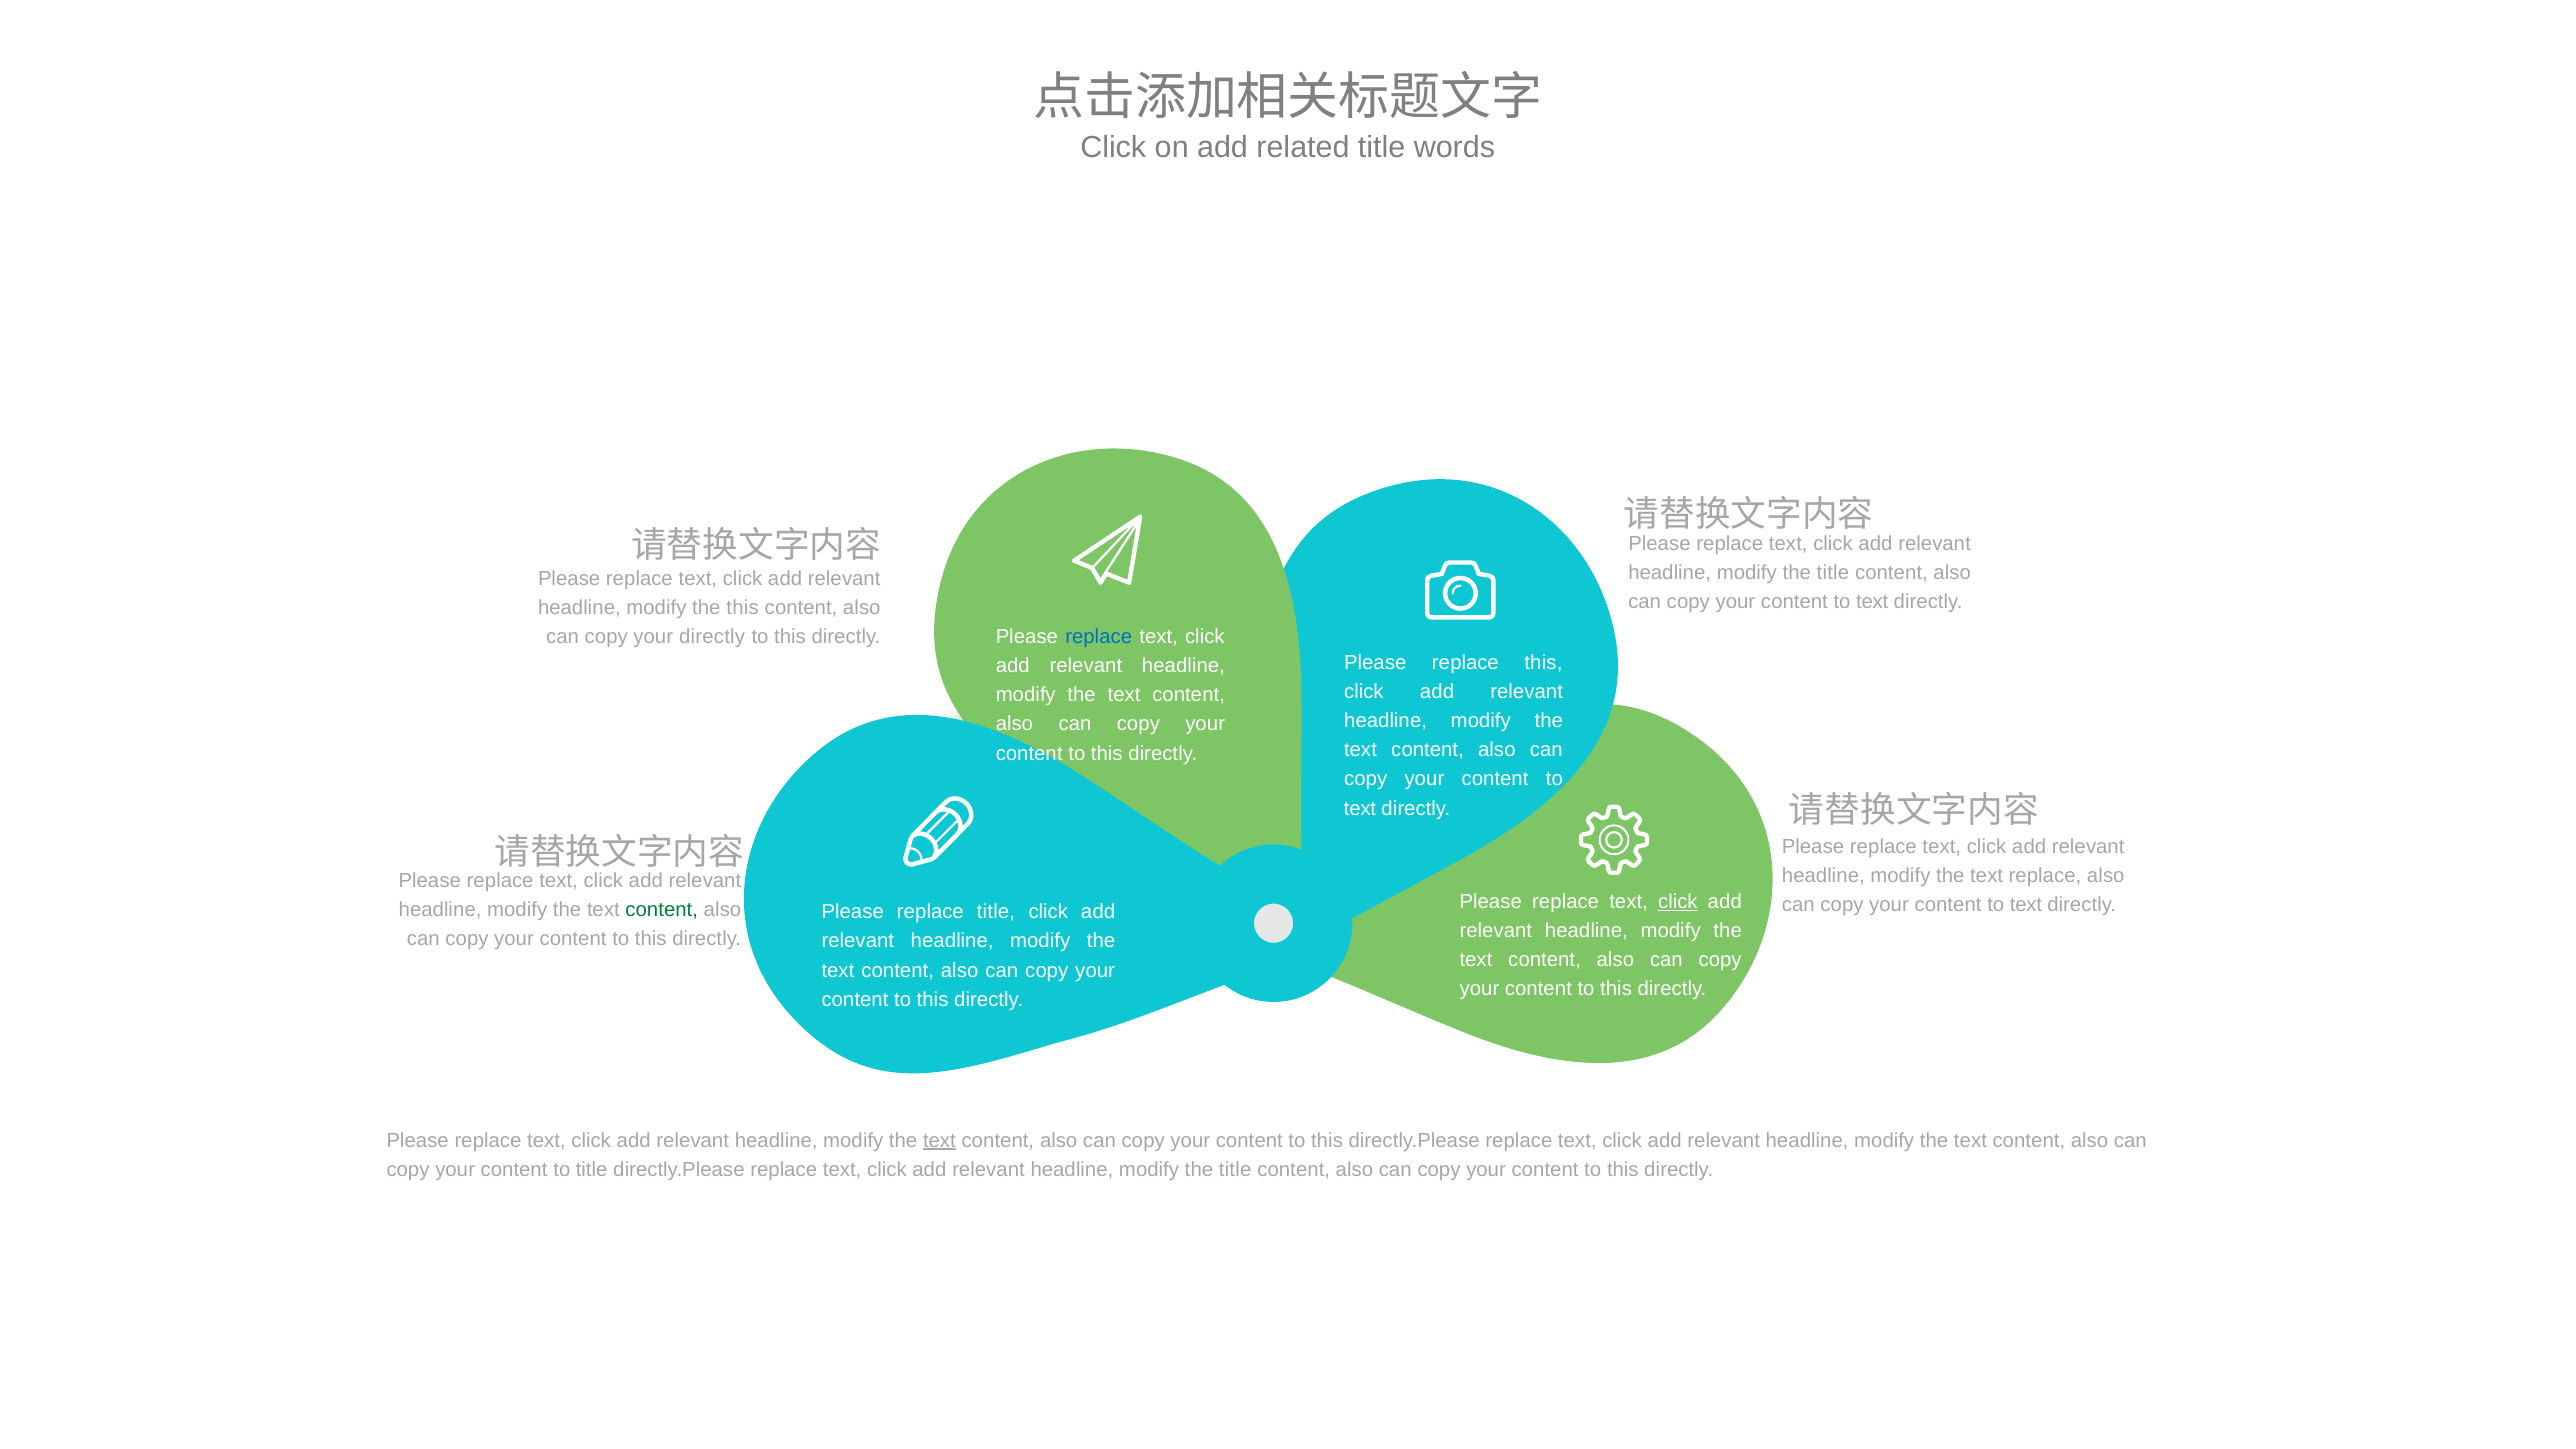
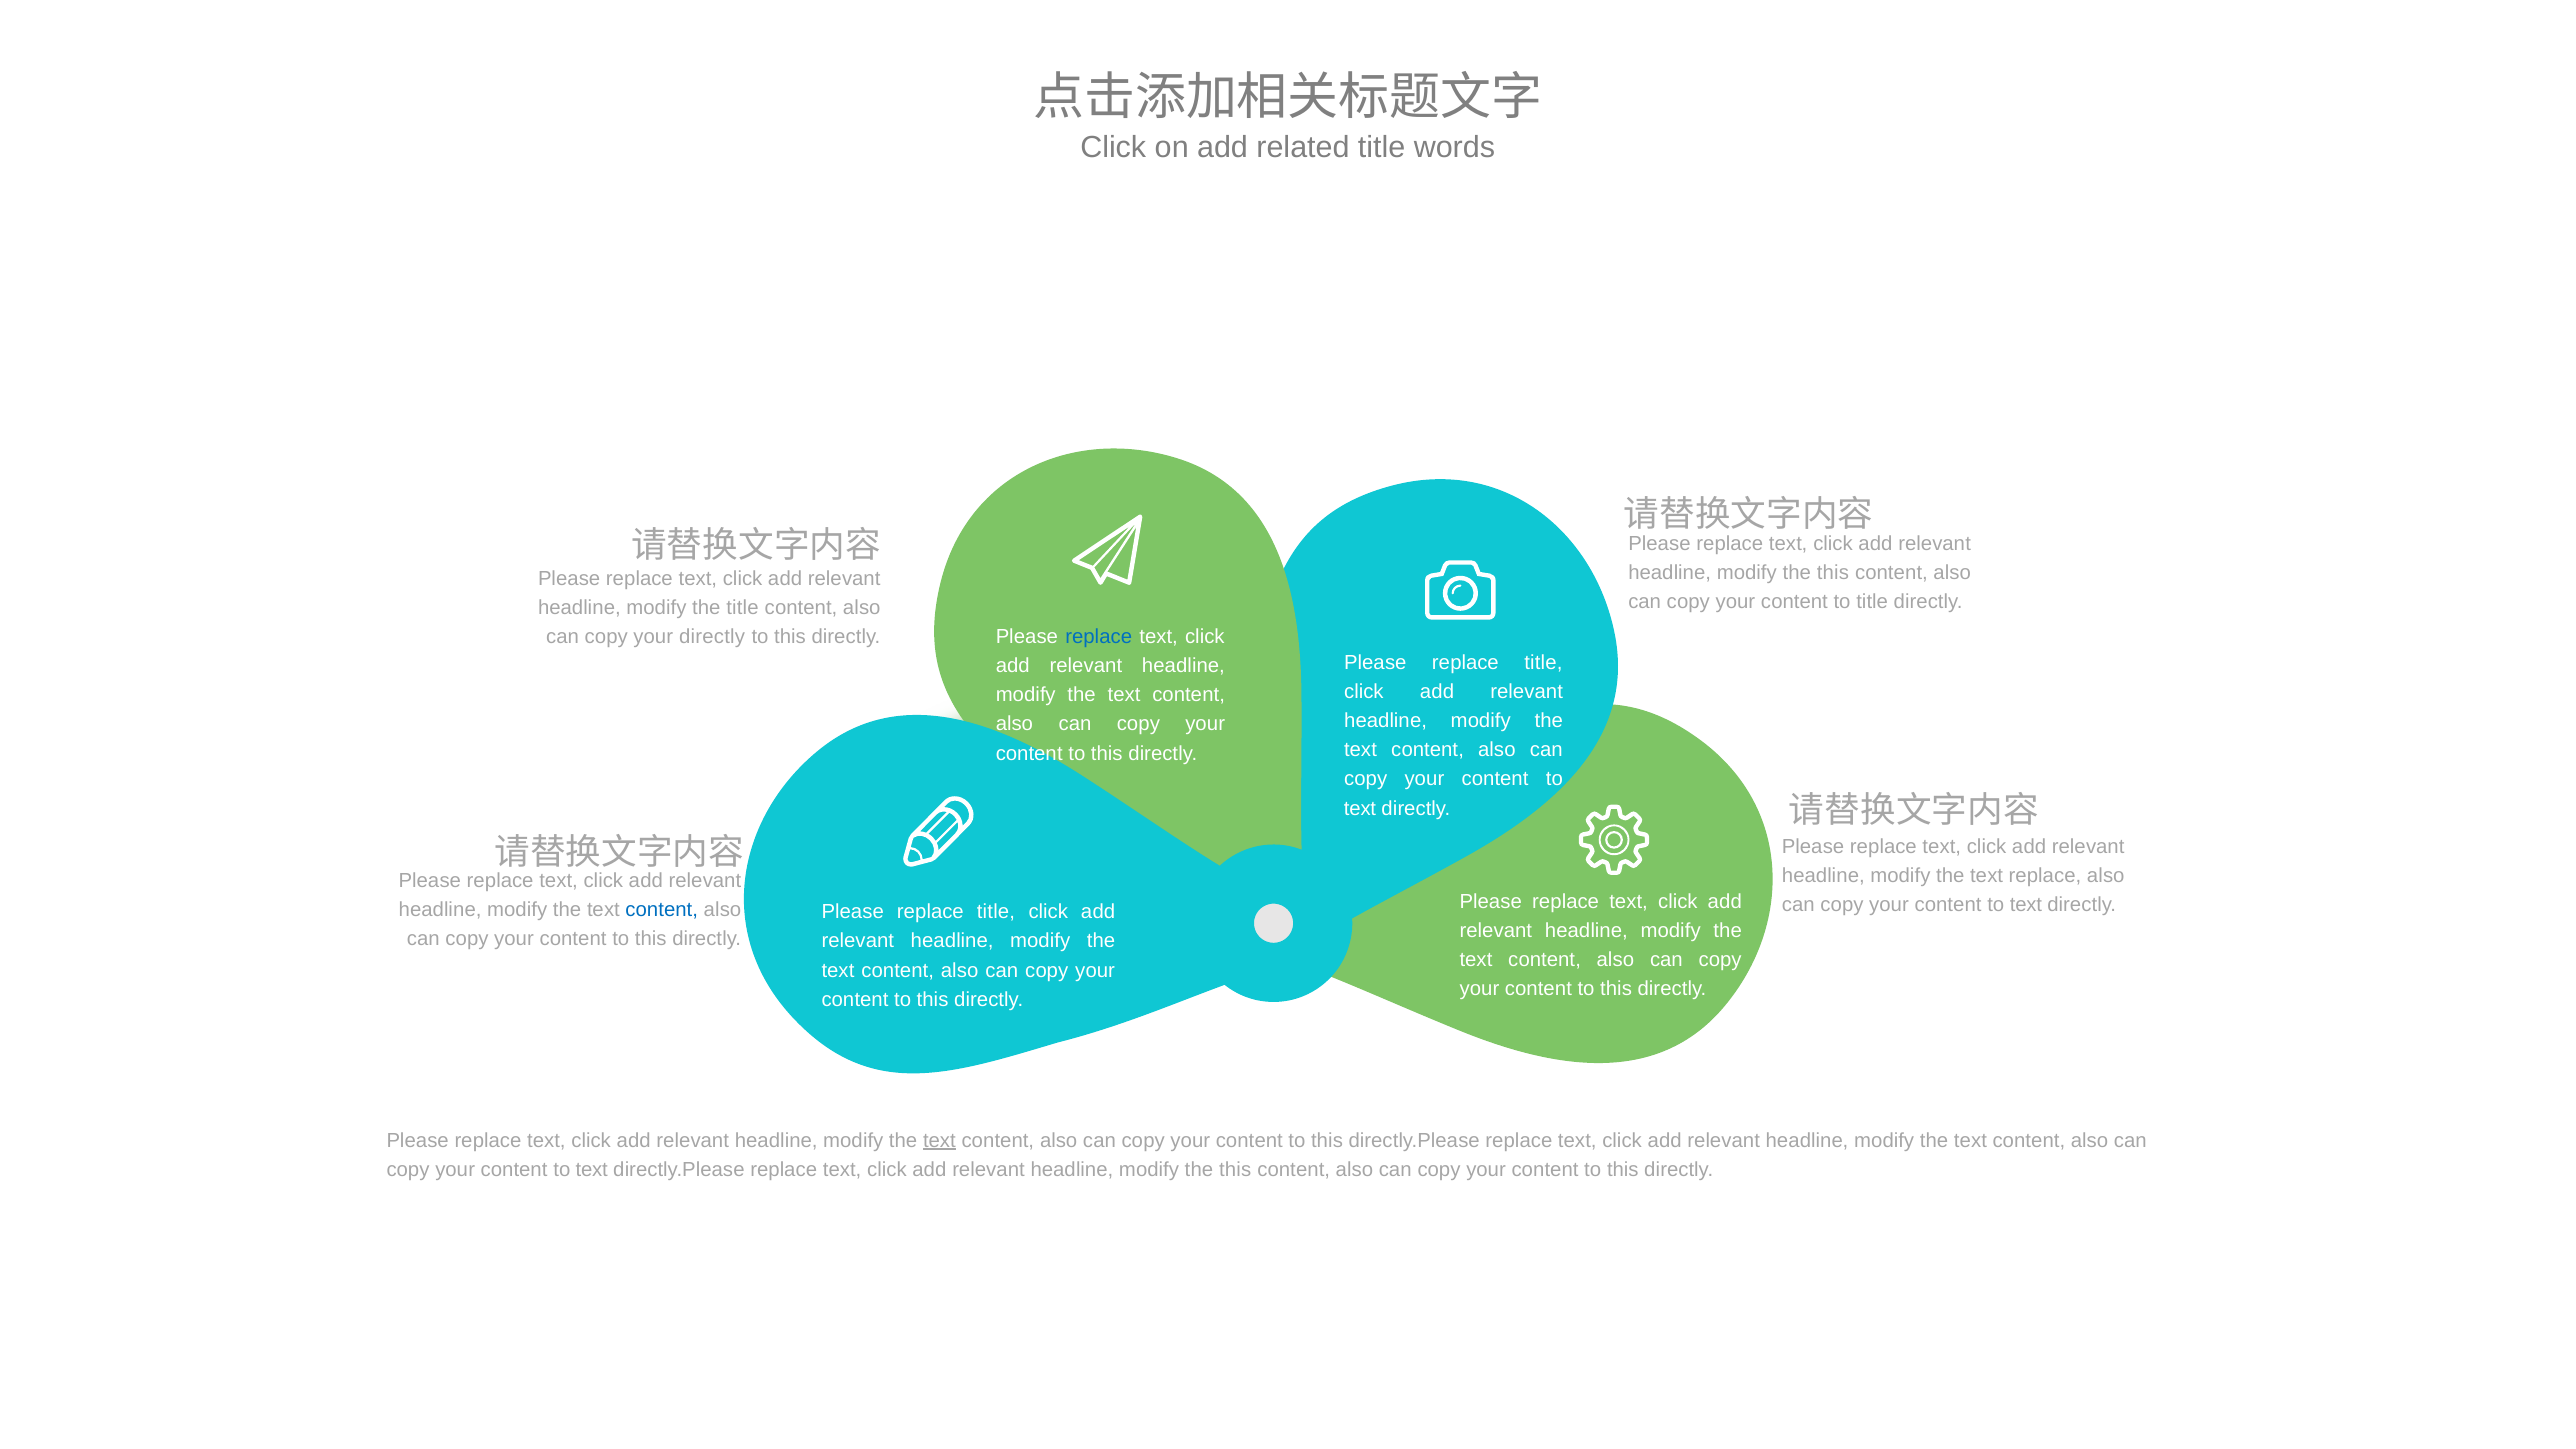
title at (1833, 573): title -> this
text at (1872, 602): text -> title
the this: this -> title
this at (1543, 662): this -> title
click at (1678, 901) underline: present -> none
content at (662, 910) colour: green -> blue
title at (592, 1169): title -> text
title at (1235, 1169): title -> this
